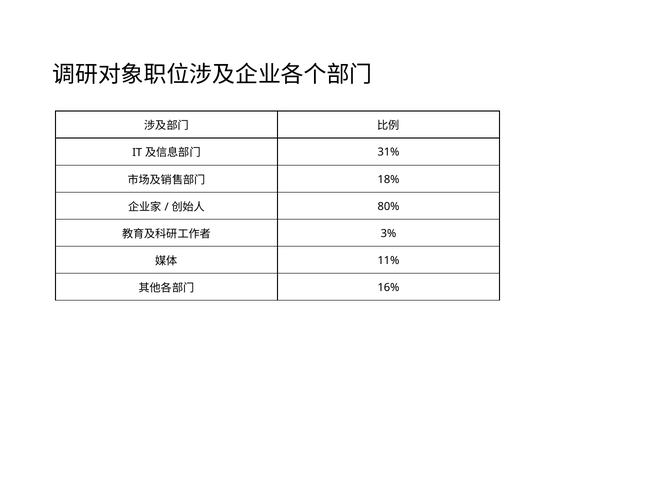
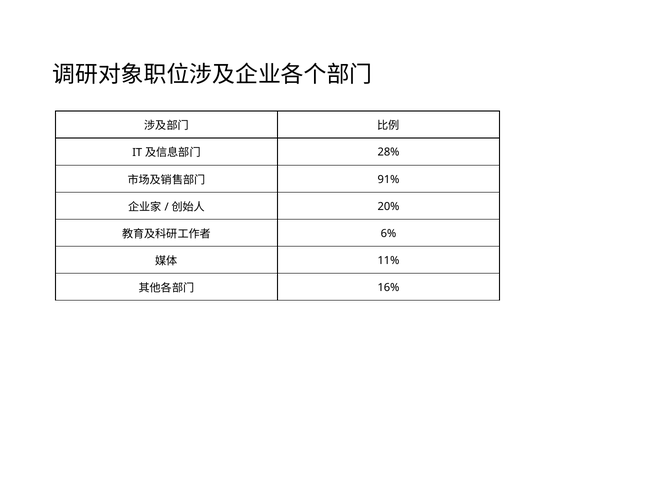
31%: 31% -> 28%
18%: 18% -> 91%
80%: 80% -> 20%
3%: 3% -> 6%
